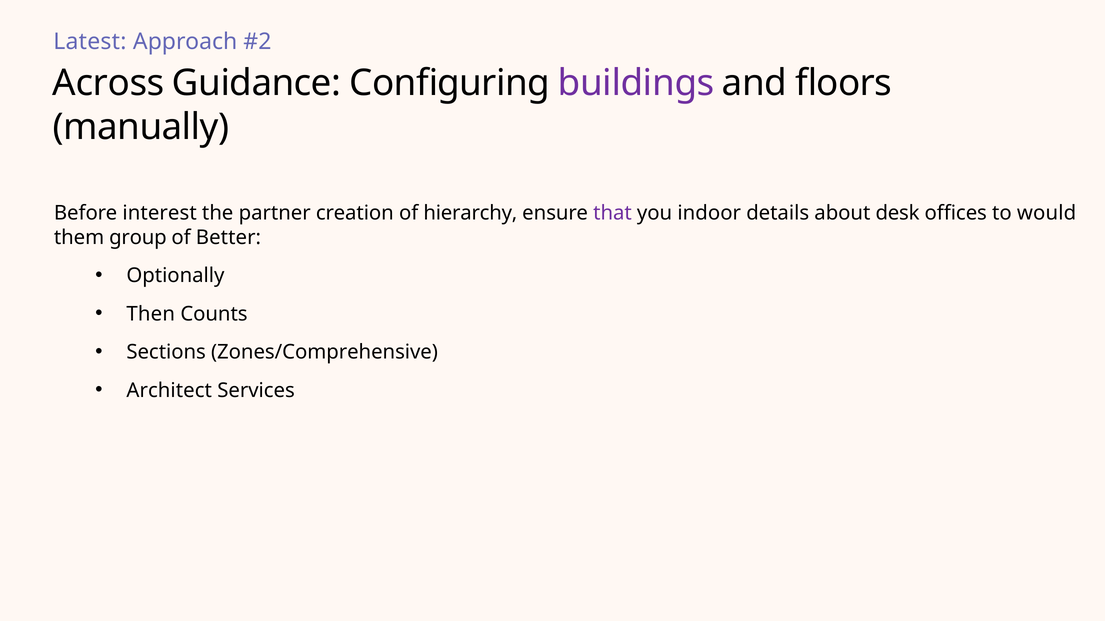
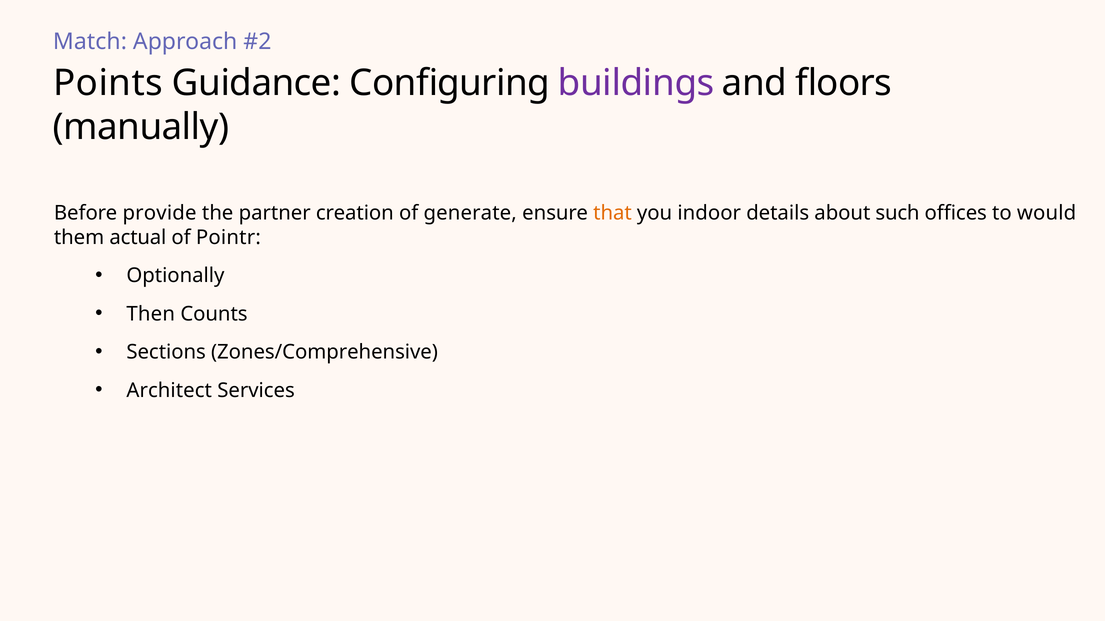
Latest: Latest -> Match
Across: Across -> Points
interest: interest -> provide
hierarchy: hierarchy -> generate
that colour: purple -> orange
desk: desk -> such
group: group -> actual
Better: Better -> Pointr
